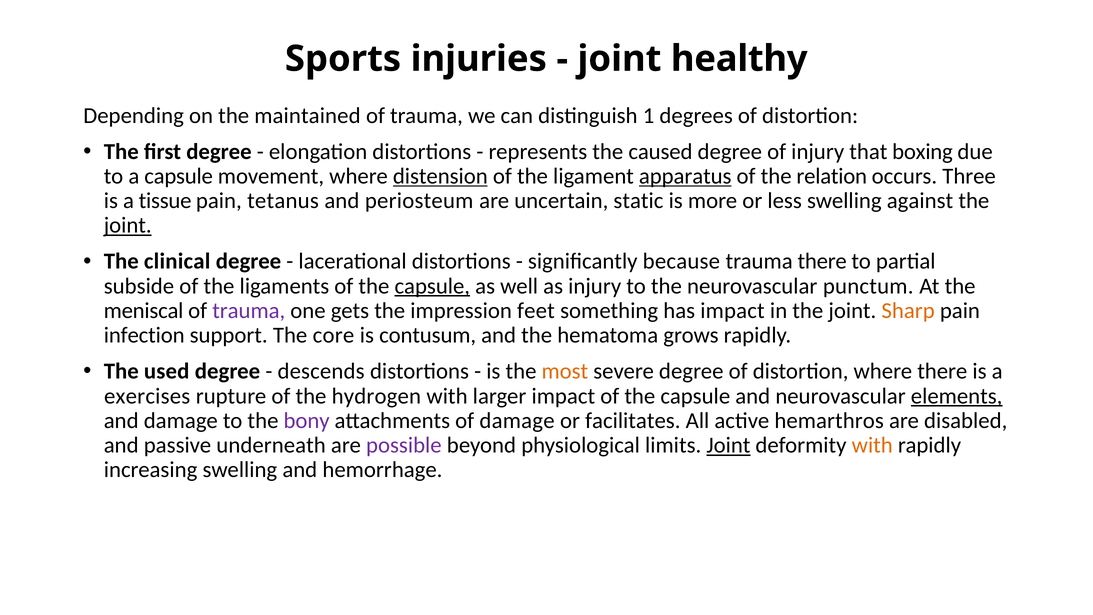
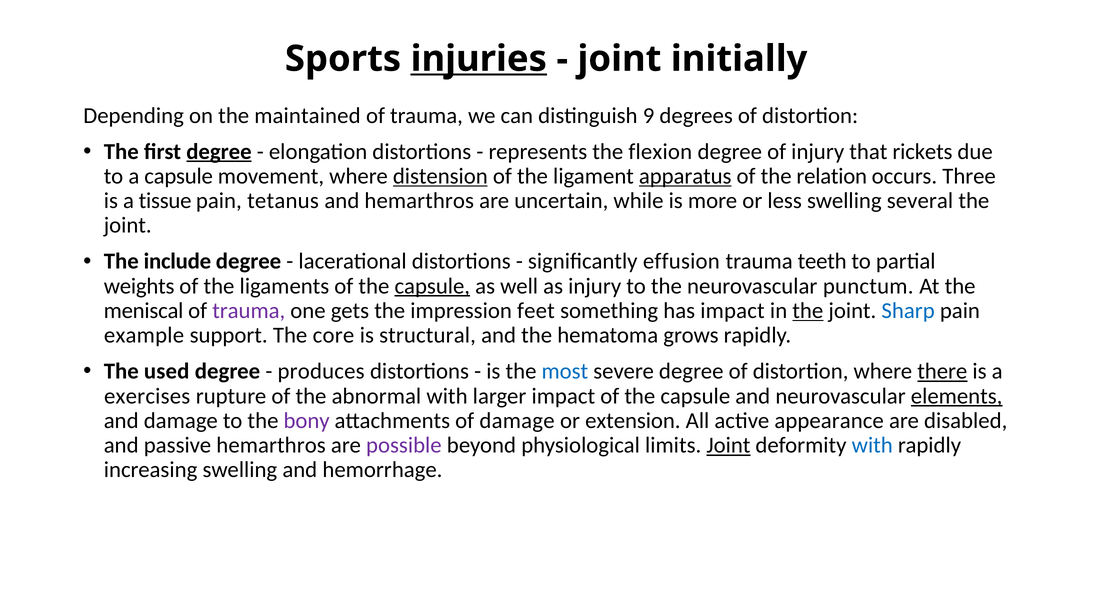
injuries underline: none -> present
healthy: healthy -> initially
1: 1 -> 9
degree at (219, 151) underline: none -> present
caused: caused -> flexion
boxing: boxing -> rickets
and periosteum: periosteum -> hemarthros
static: static -> while
against: against -> several
joint at (128, 225) underline: present -> none
clinical: clinical -> include
because: because -> effusion
trauma there: there -> teeth
subside: subside -> weights
the at (808, 311) underline: none -> present
Sharp colour: orange -> blue
infection: infection -> example
contusum: contusum -> structural
descends: descends -> produces
most colour: orange -> blue
there at (942, 371) underline: none -> present
hydrogen: hydrogen -> abnormal
facilitates: facilitates -> extension
hemarthros: hemarthros -> appearance
passive underneath: underneath -> hemarthros
with at (872, 445) colour: orange -> blue
